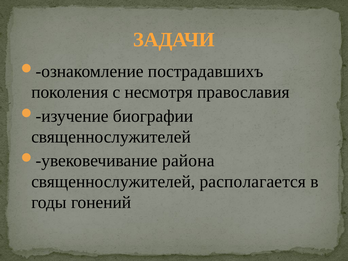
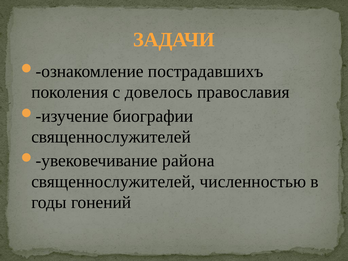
несмотря: несмотря -> довелось
располагается: располагается -> численностью
